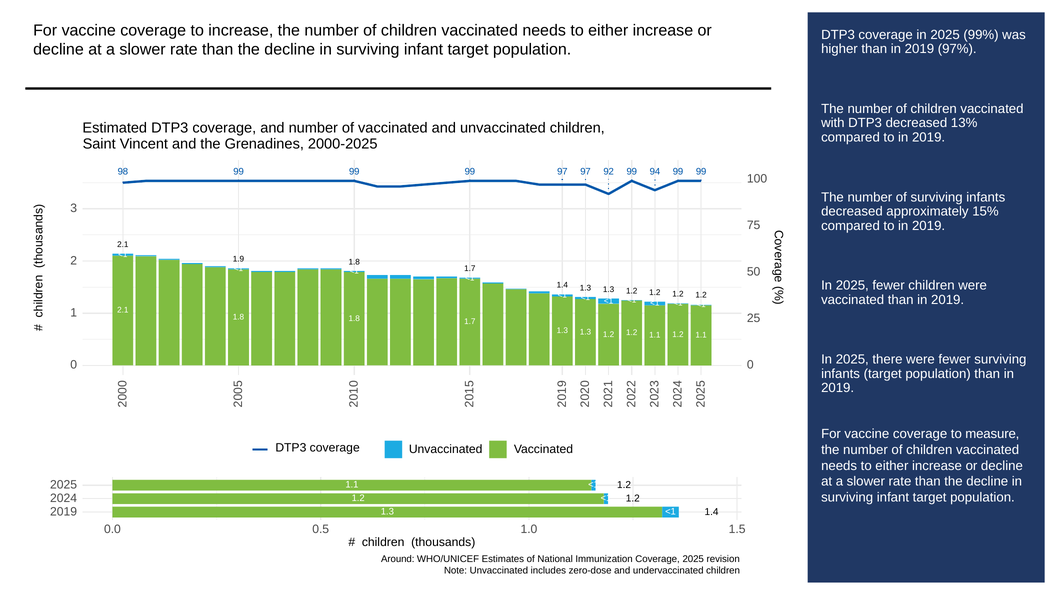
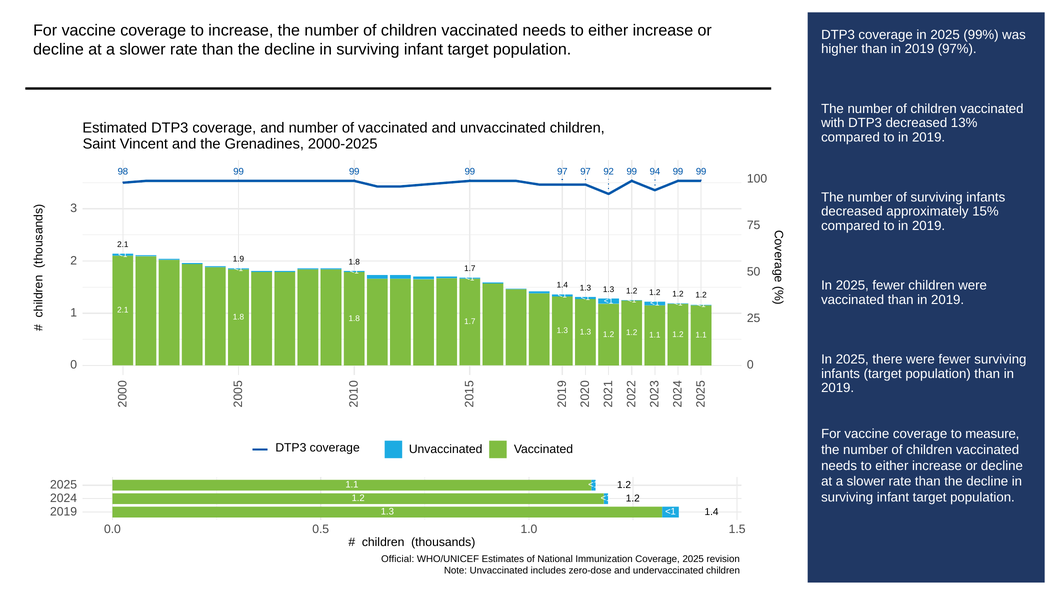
Around: Around -> Official
